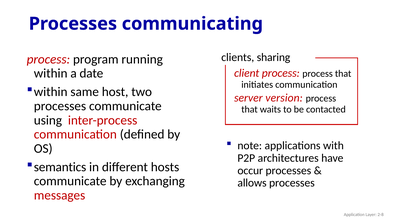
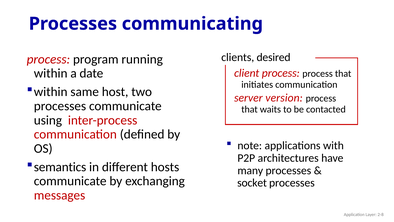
sharing: sharing -> desired
occur: occur -> many
allows: allows -> socket
